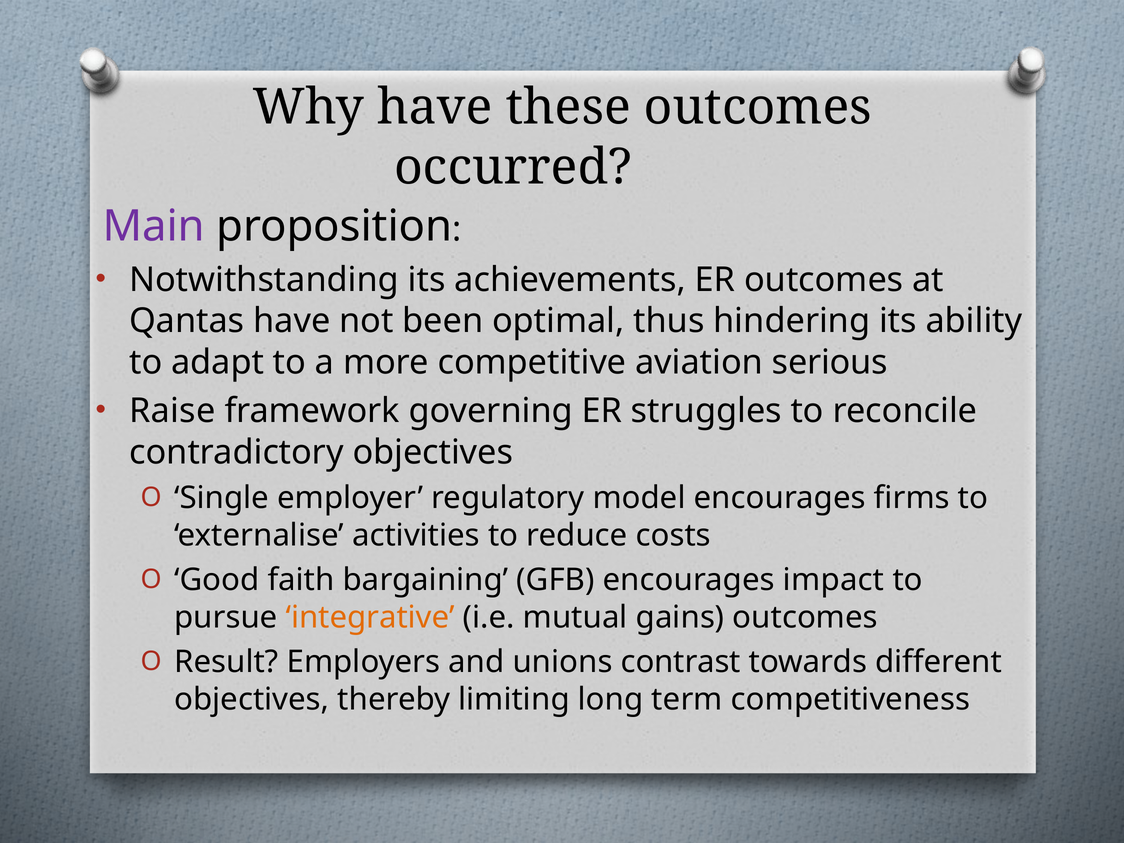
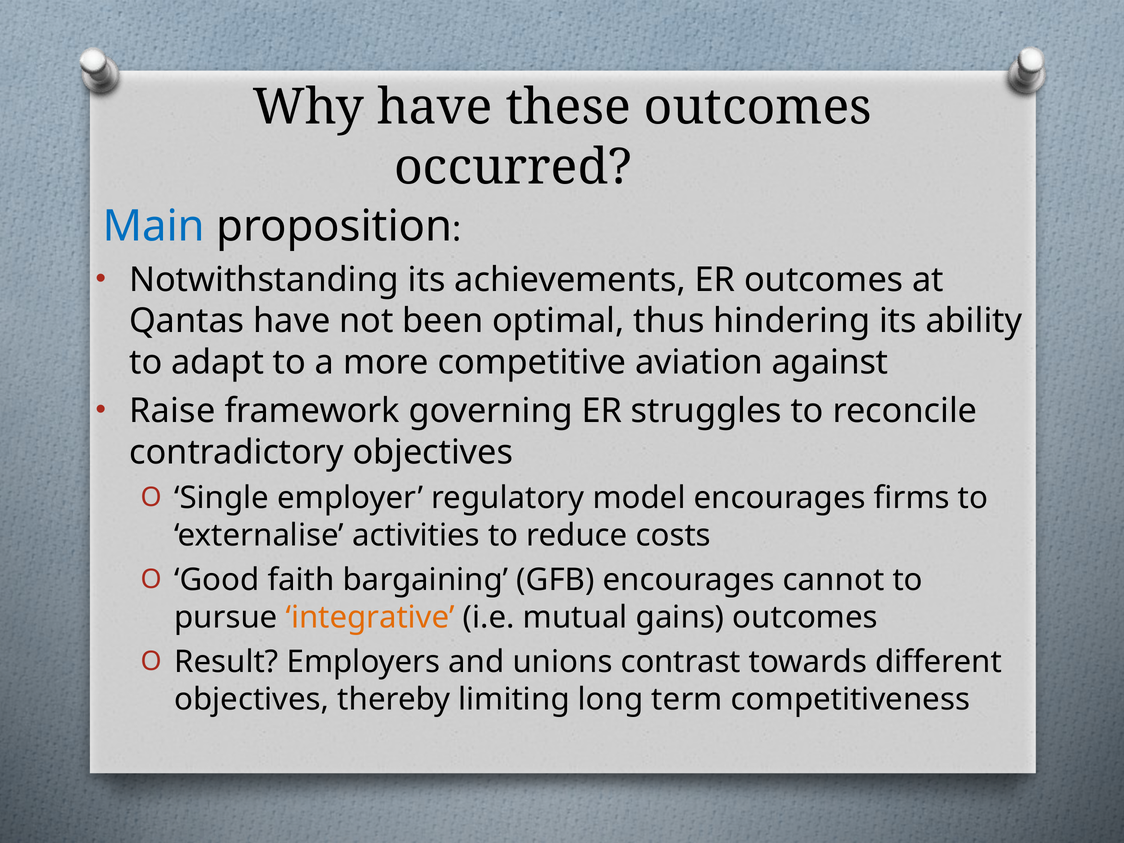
Main colour: purple -> blue
serious: serious -> against
impact: impact -> cannot
